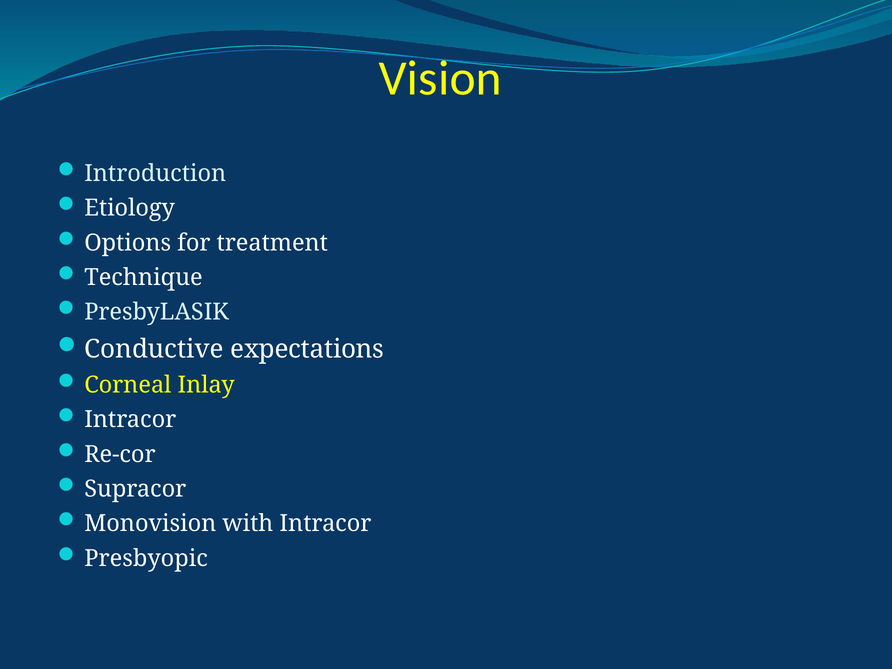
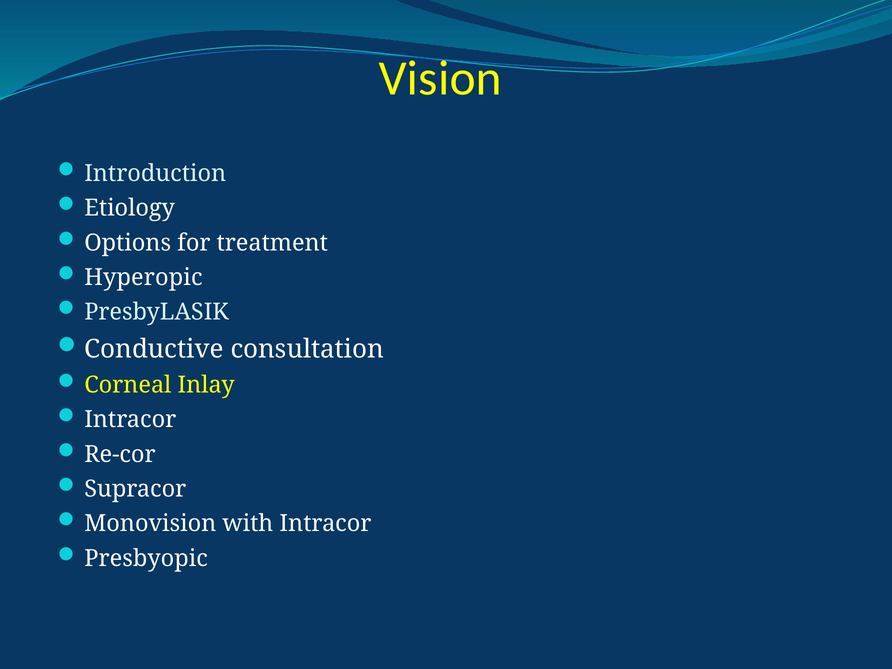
Technique: Technique -> Hyperopic
expectations: expectations -> consultation
